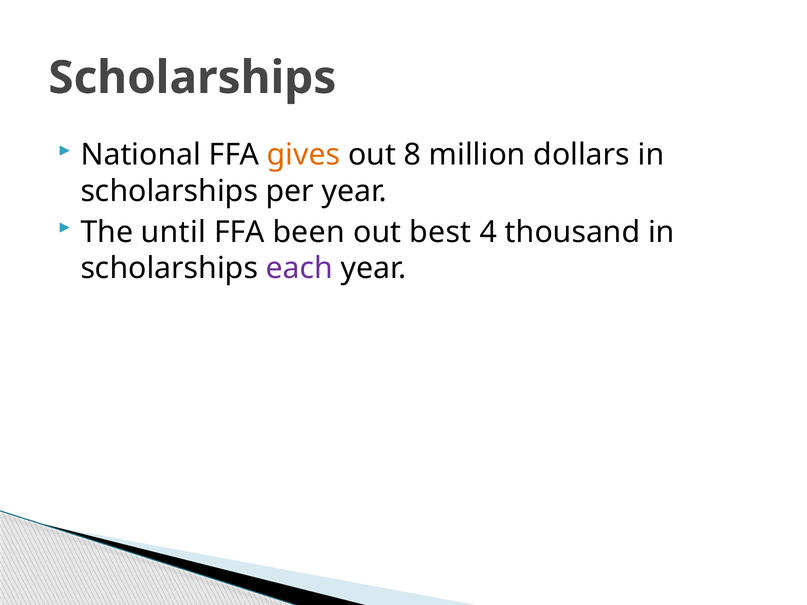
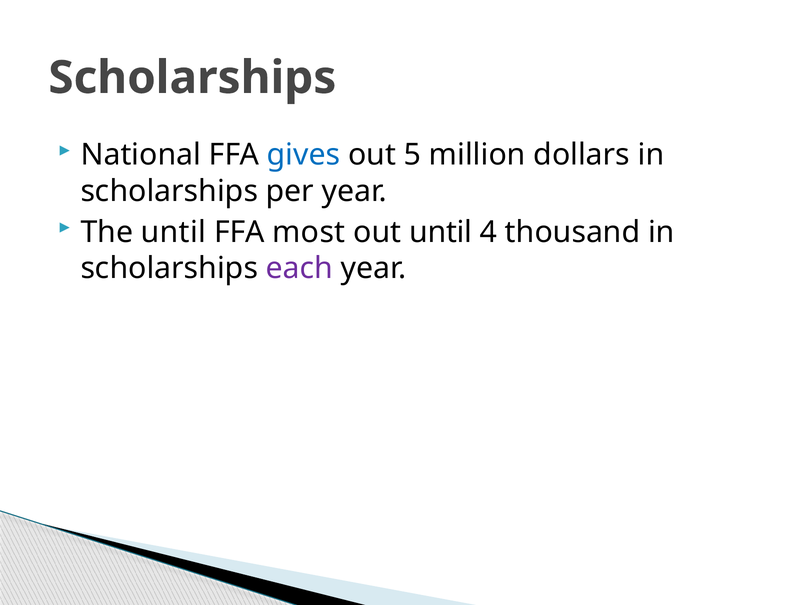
gives colour: orange -> blue
8: 8 -> 5
been: been -> most
out best: best -> until
